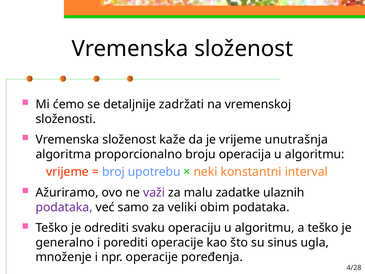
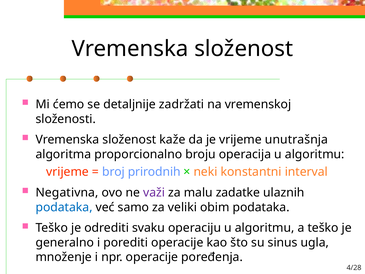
upotrebu: upotrebu -> prirodnih
Ažuriramo: Ažuriramo -> Negativna
podataka at (64, 207) colour: purple -> blue
